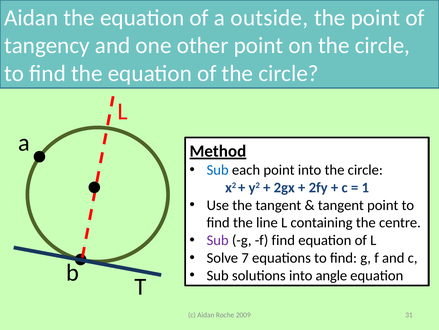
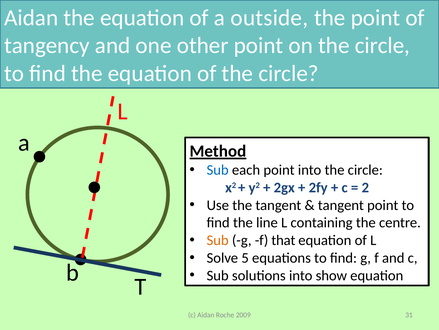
1: 1 -> 2
Sub at (218, 240) colour: purple -> orange
f find: find -> that
7: 7 -> 5
angle: angle -> show
